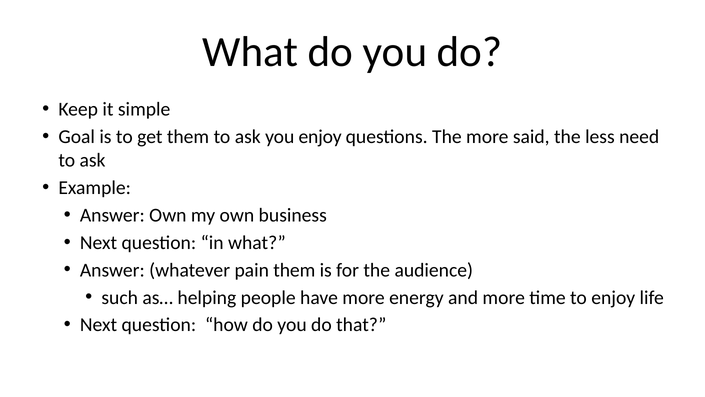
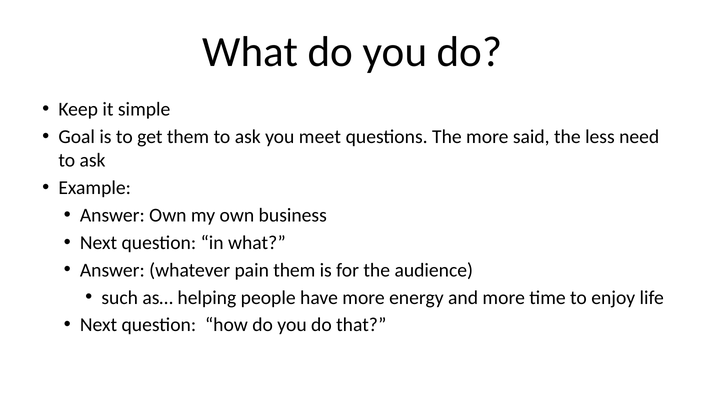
you enjoy: enjoy -> meet
